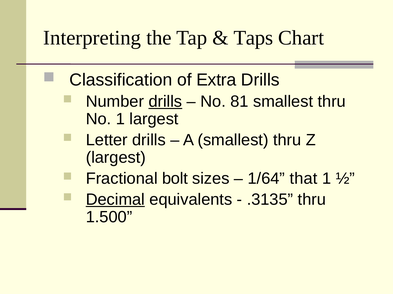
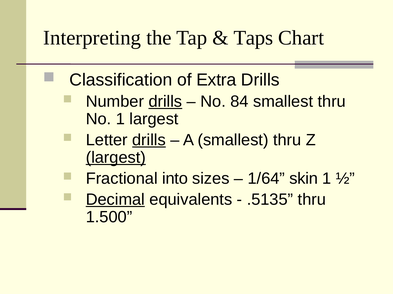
81: 81 -> 84
drills at (149, 140) underline: none -> present
largest at (116, 158) underline: none -> present
bolt: bolt -> into
that: that -> skin
.3135: .3135 -> .5135
